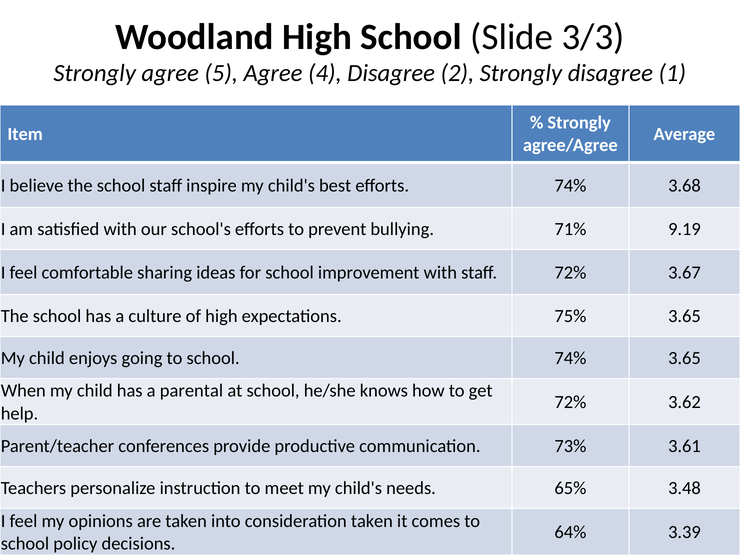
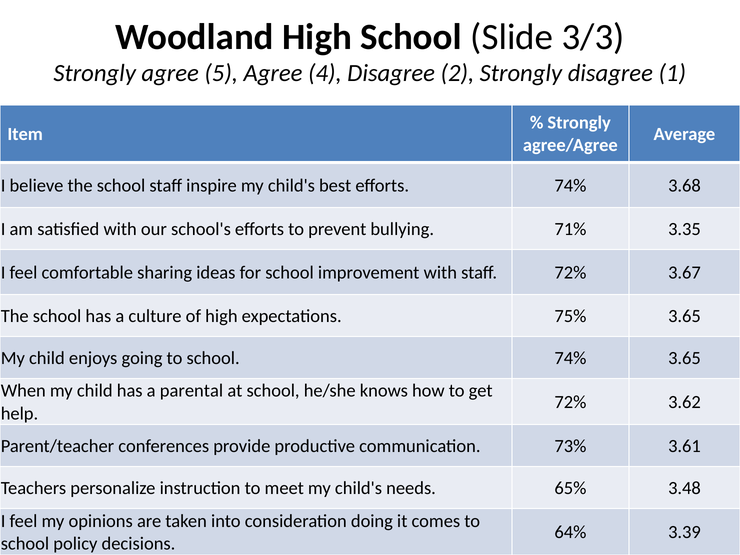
9.19: 9.19 -> 3.35
consideration taken: taken -> doing
